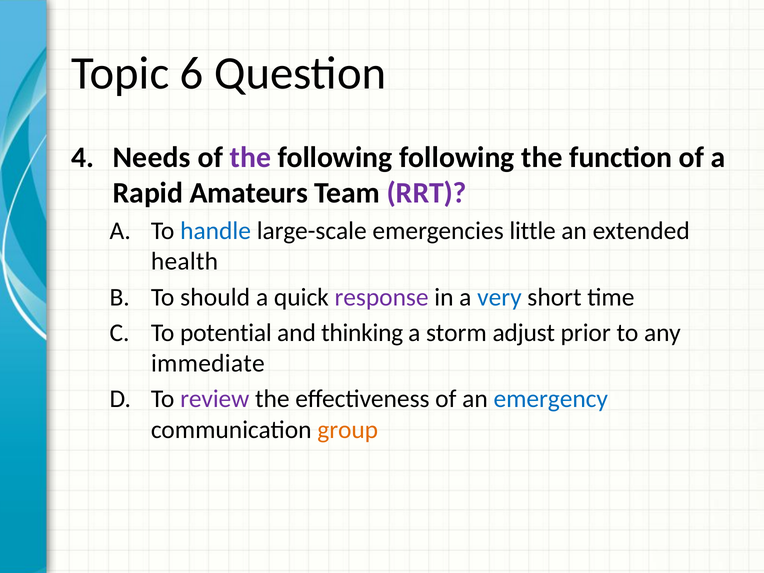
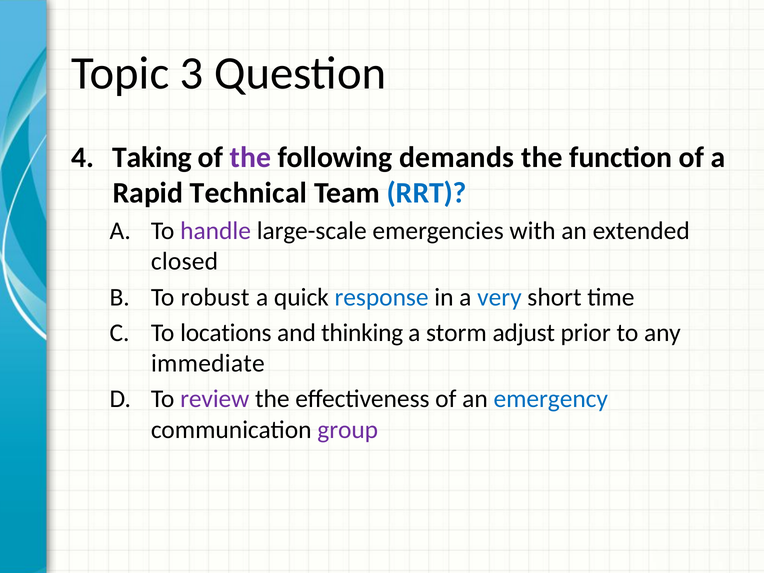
6: 6 -> 3
Needs: Needs -> Taking
following following: following -> demands
Amateurs: Amateurs -> Technical
RRT colour: purple -> blue
handle colour: blue -> purple
little: little -> with
health: health -> closed
should: should -> robust
response colour: purple -> blue
potential: potential -> locations
group colour: orange -> purple
